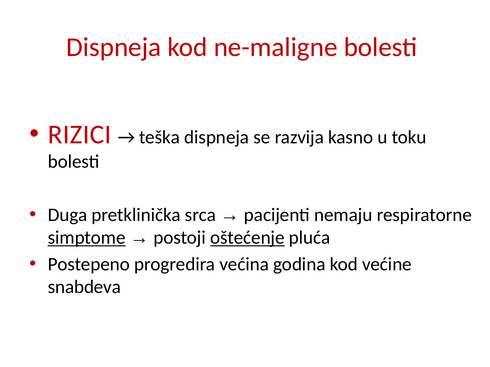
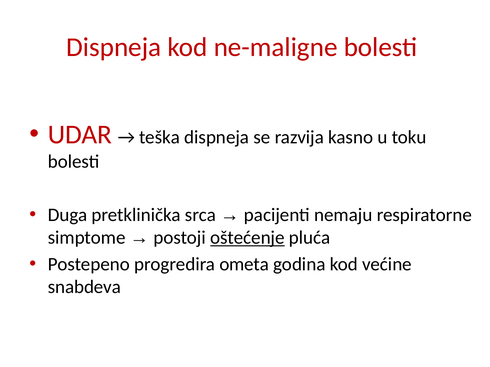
RIZICI: RIZICI -> UDAR
simptome underline: present -> none
većina: većina -> ometa
